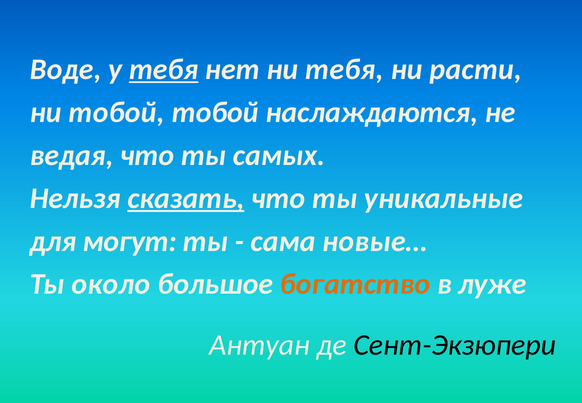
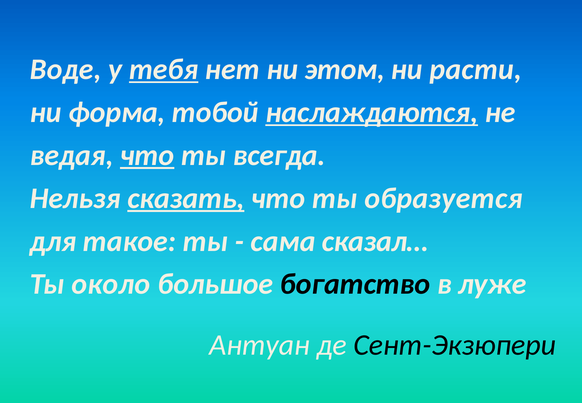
ни тебя: тебя -> этом
ни тобой: тобой -> форма
наслаждаются underline: none -> present
что at (147, 155) underline: none -> present
самых: самых -> всегда
уникальные: уникальные -> образуется
могут: могут -> такое
новые…: новые… -> сказал…
богатство colour: orange -> black
